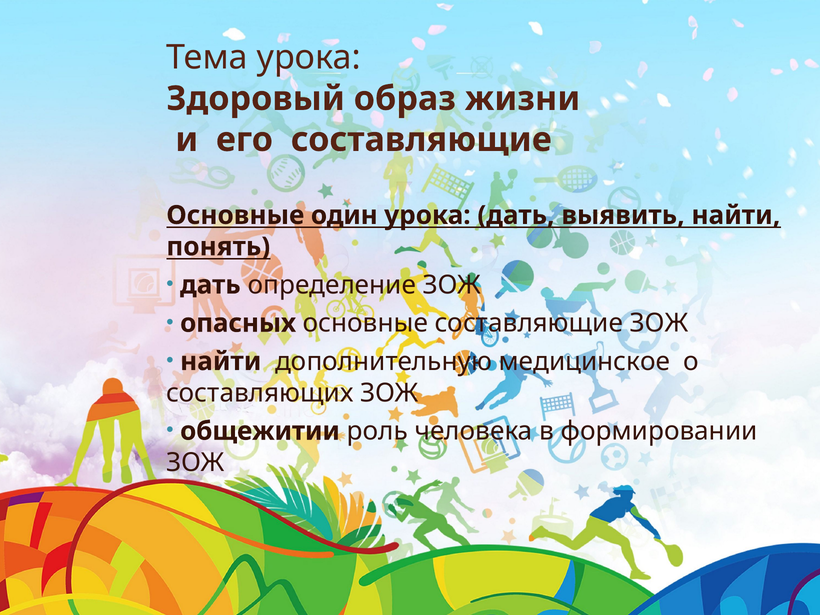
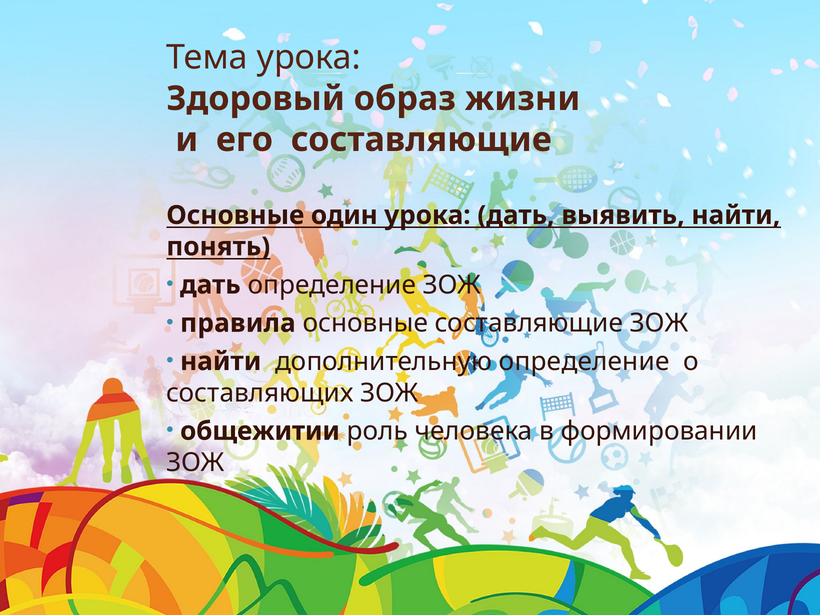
опасных: опасных -> правила
дополнительную медицинское: медицинское -> определение
